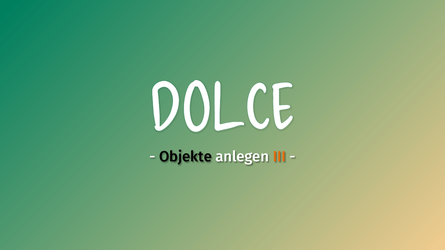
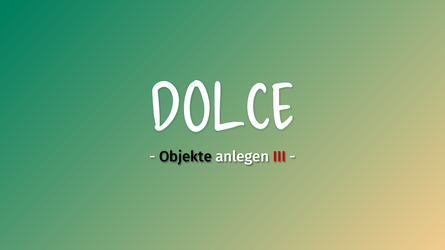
III colour: orange -> red
